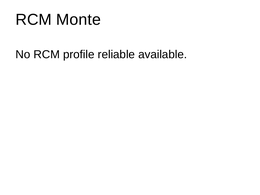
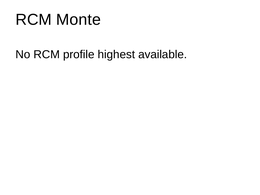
reliable: reliable -> highest
